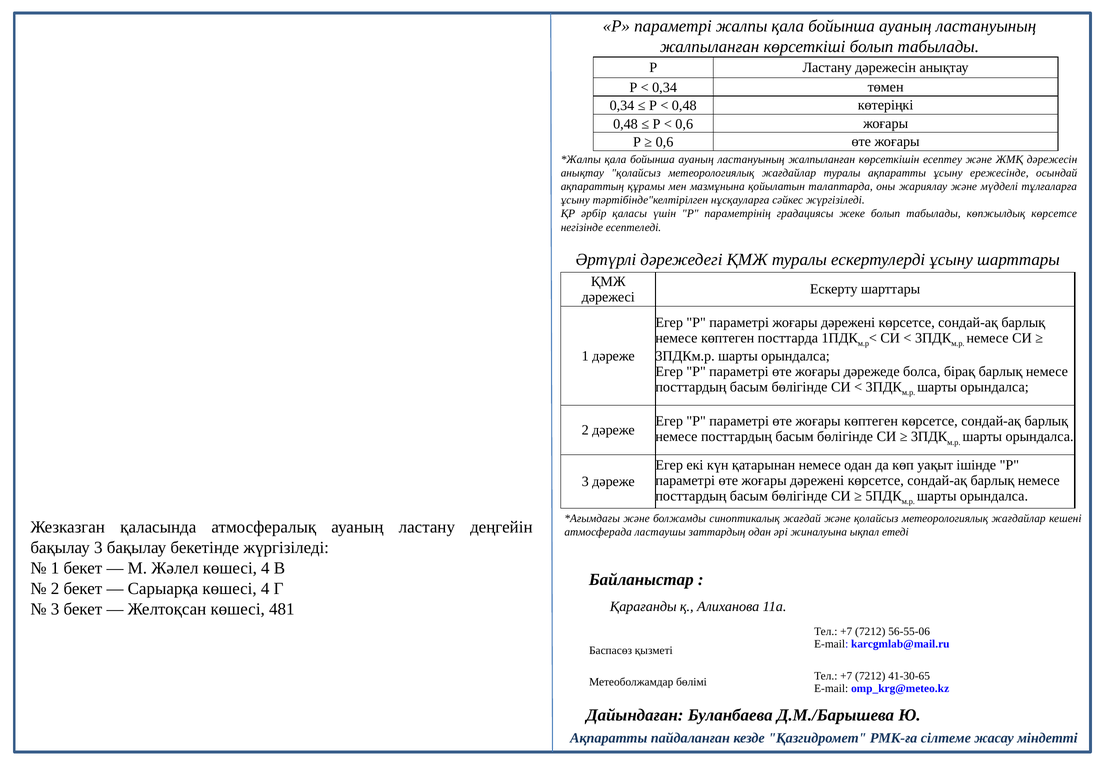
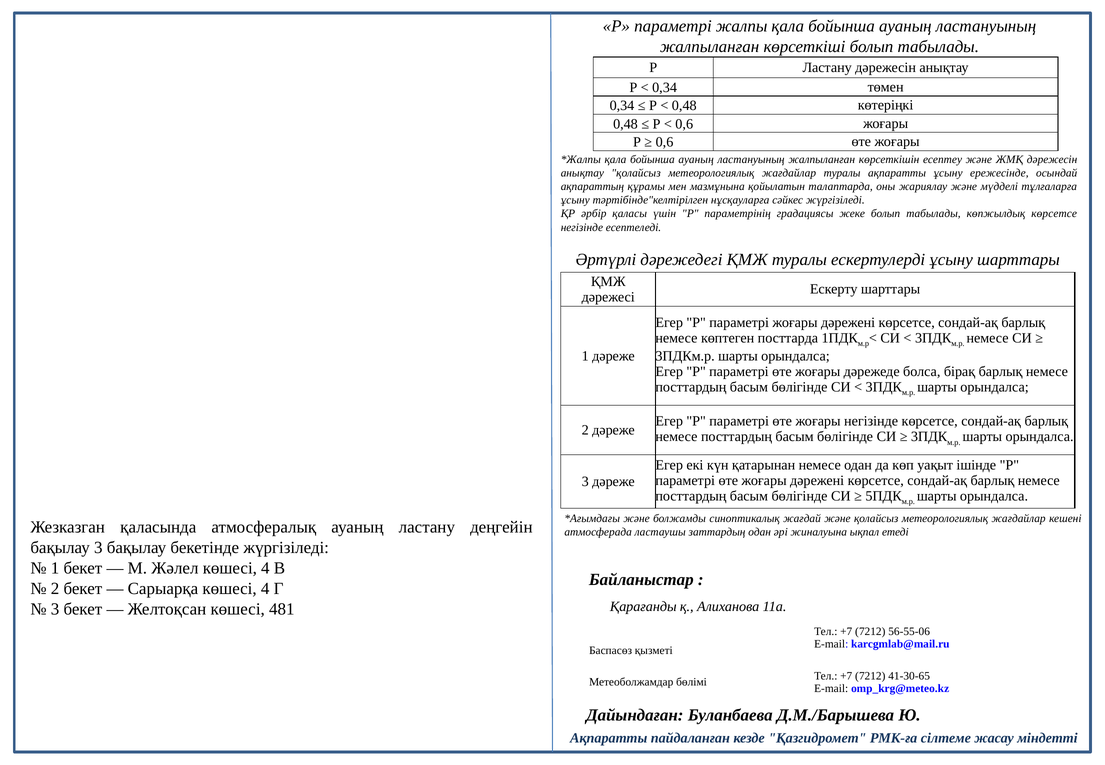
жоғары көптеген: көптеген -> негізінде
